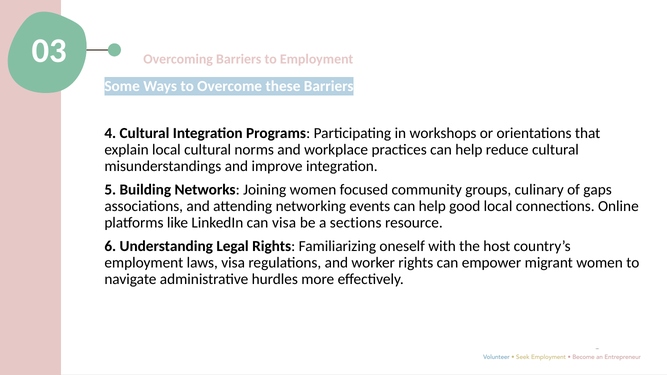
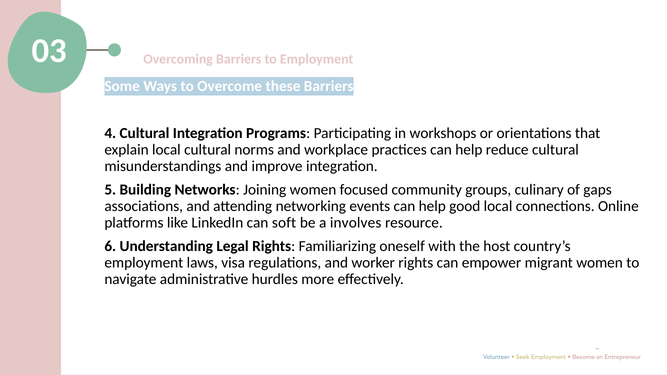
can visa: visa -> soft
sections: sections -> involves
